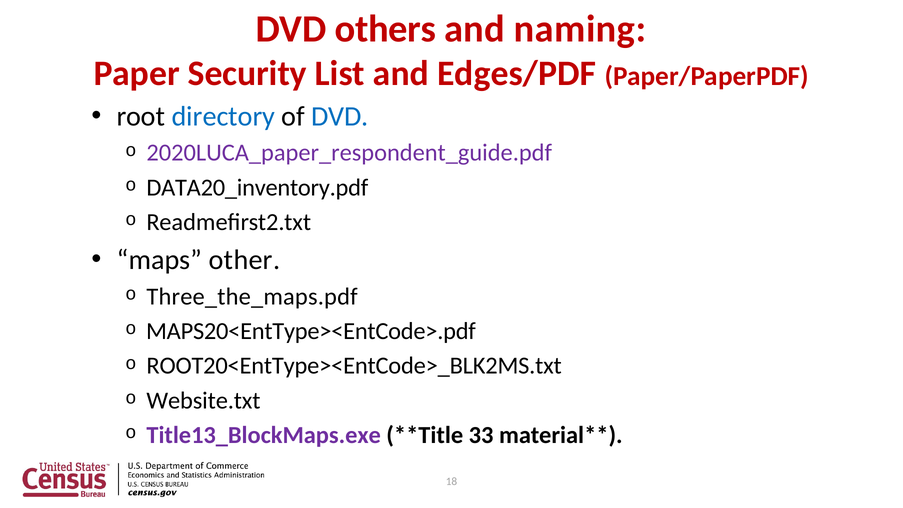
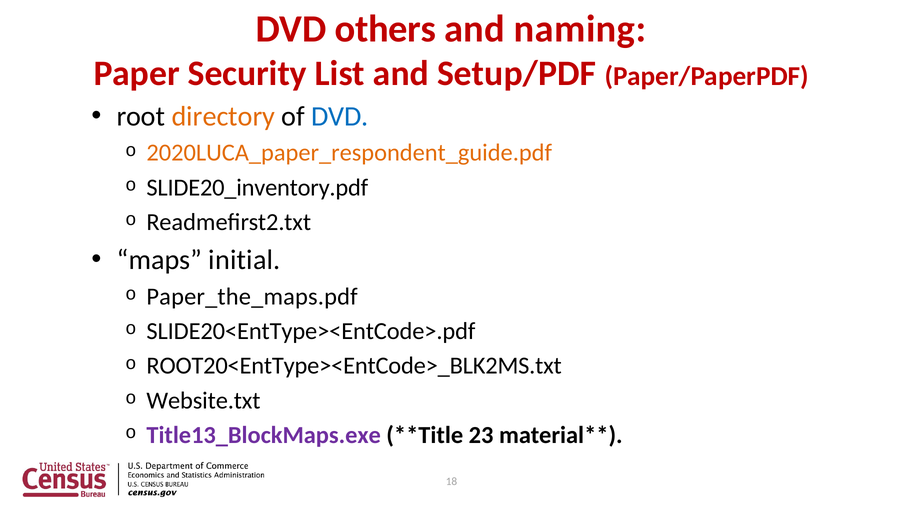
Edges/PDF: Edges/PDF -> Setup/PDF
directory colour: blue -> orange
2020LUCA_paper_respondent_guide.pdf colour: purple -> orange
DATA20_inventory.pdf: DATA20_inventory.pdf -> SLIDE20_inventory.pdf
other: other -> initial
Three_the_maps.pdf: Three_the_maps.pdf -> Paper_the_maps.pdf
MAPS20<EntType><EntCode>.pdf: MAPS20<EntType><EntCode>.pdf -> SLIDE20<EntType><EntCode>.pdf
33: 33 -> 23
